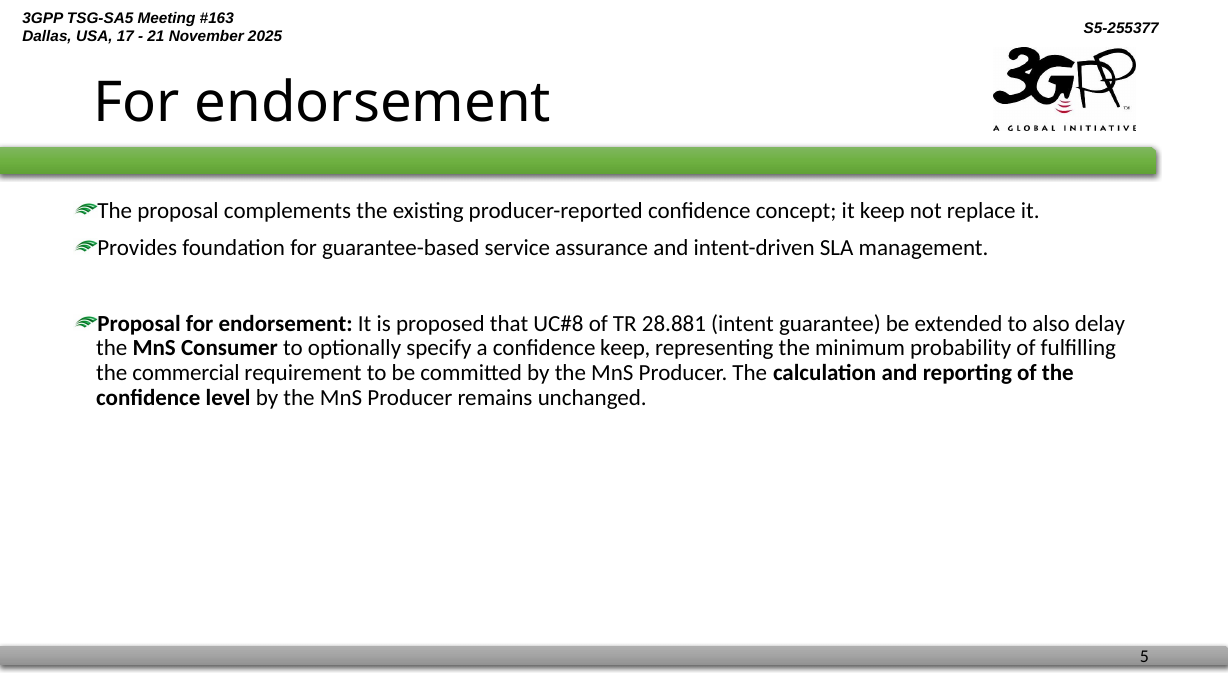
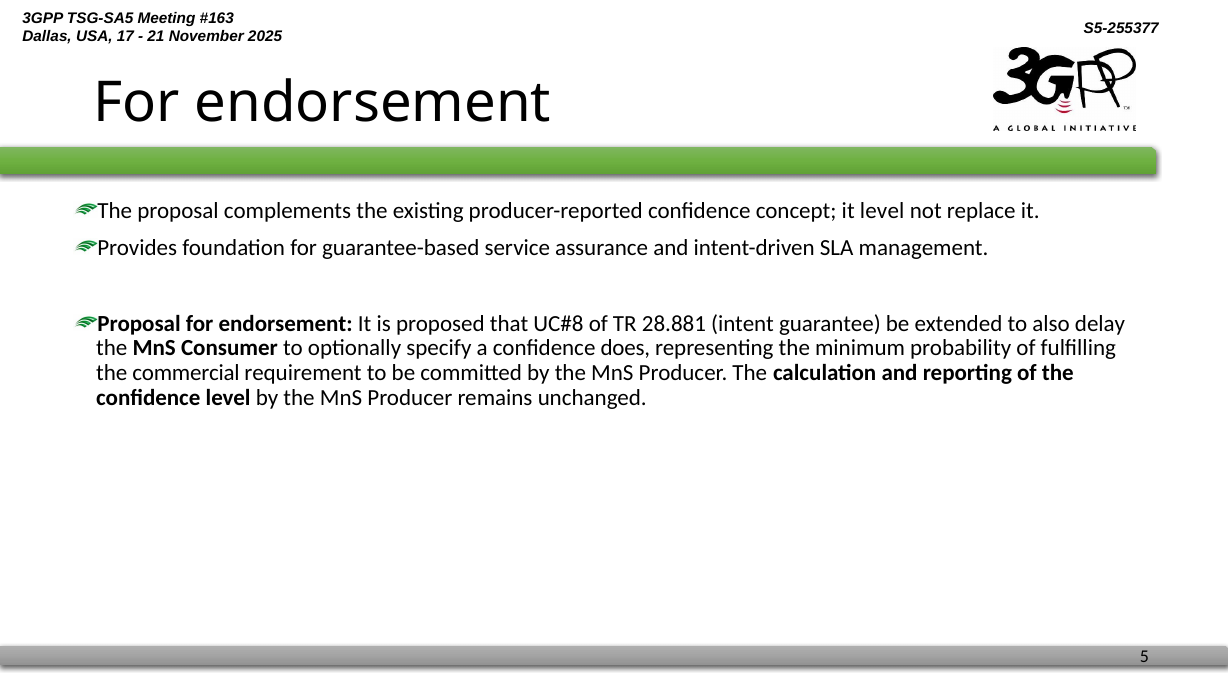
it keep: keep -> level
confidence keep: keep -> does
